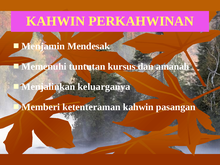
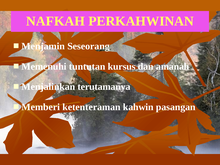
KAHWIN at (56, 21): KAHWIN -> NAFKAH
Mendesak: Mendesak -> Seseorang
keluarganya: keluarganya -> terutamanya
